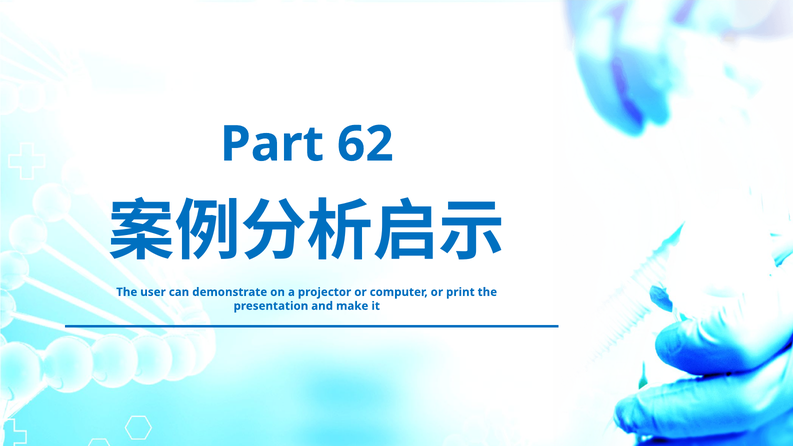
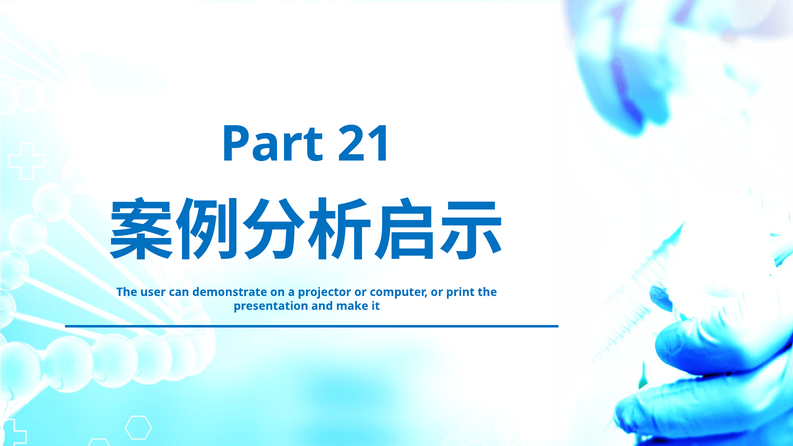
62: 62 -> 21
